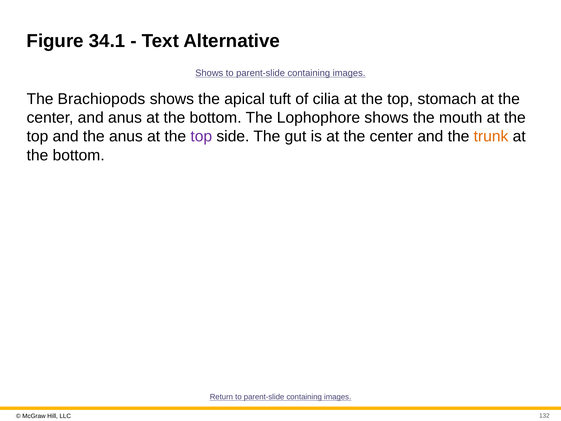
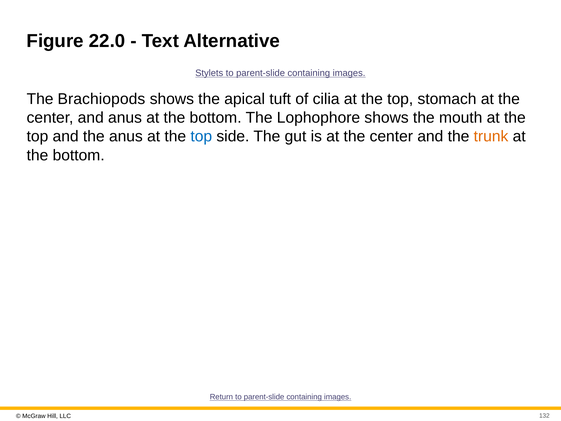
34.1: 34.1 -> 22.0
Shows at (209, 73): Shows -> Stylets
top at (201, 136) colour: purple -> blue
